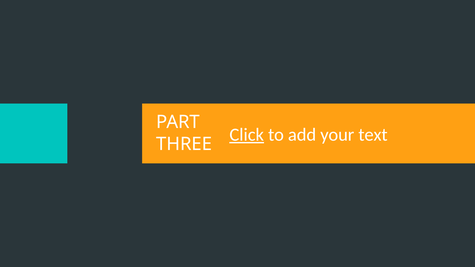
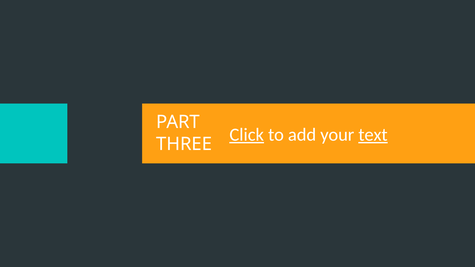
text underline: none -> present
